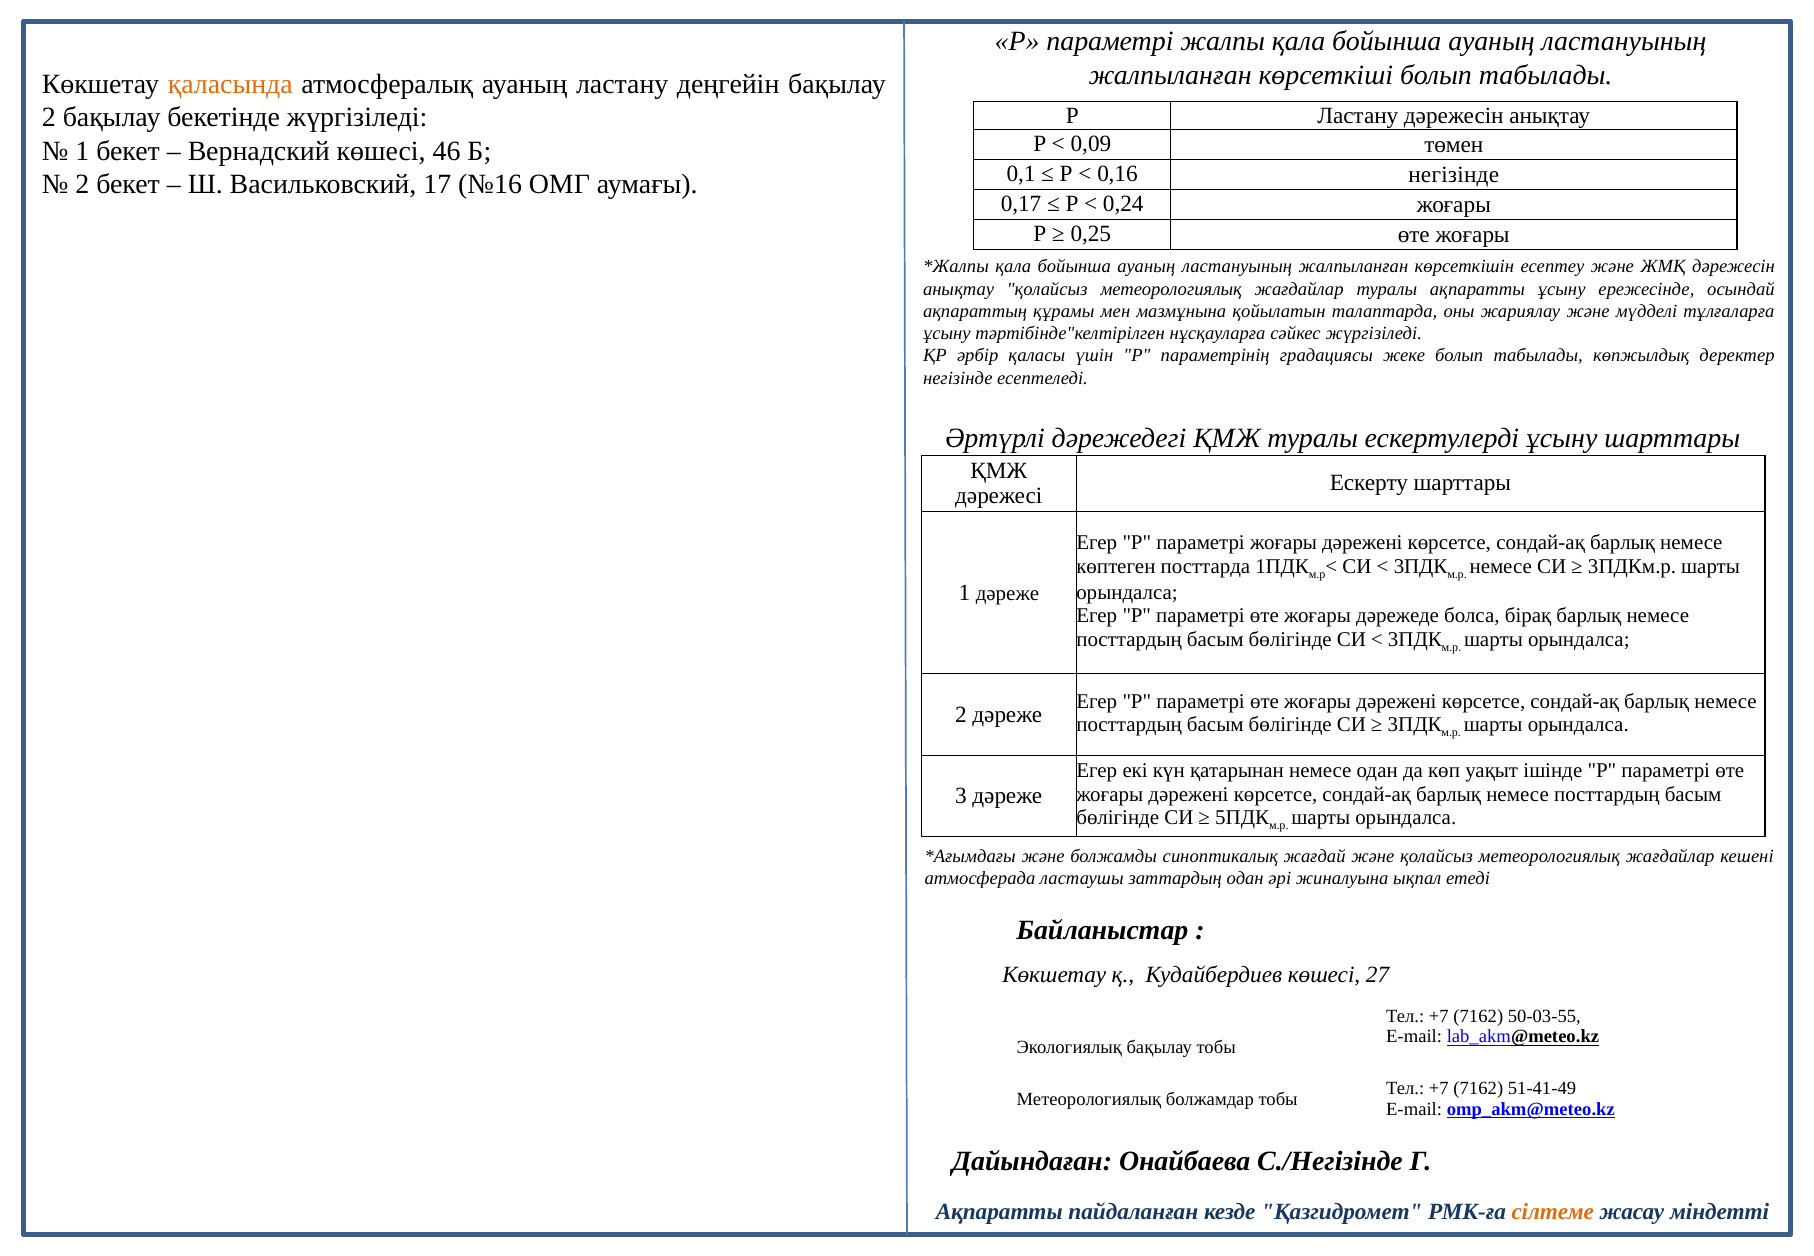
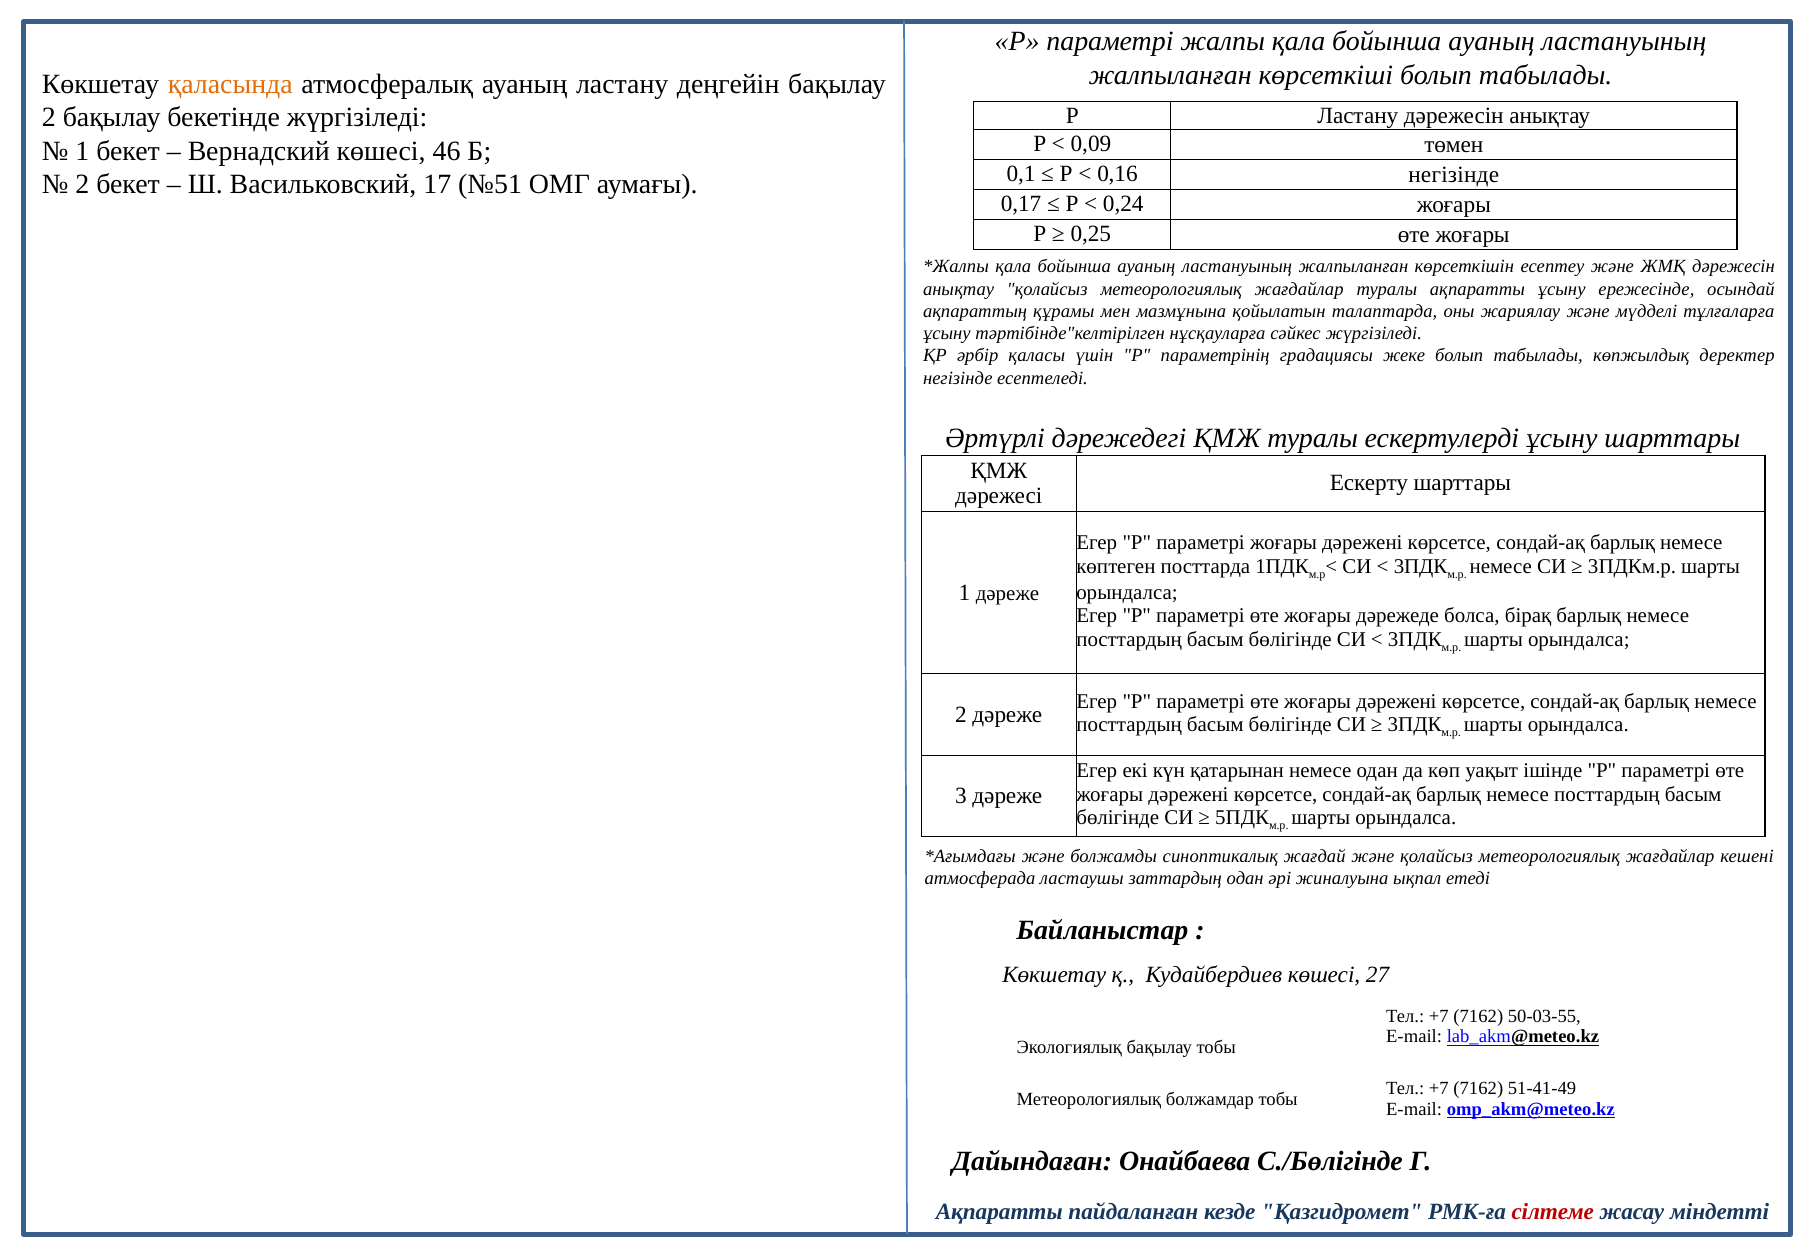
№16: №16 -> №51
С./Негізінде: С./Негізінде -> С./Бөлігінде
сілтеме colour: orange -> red
